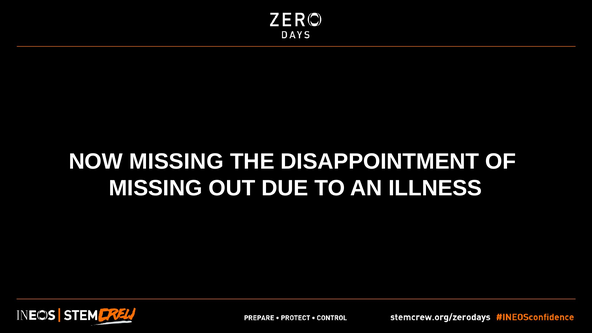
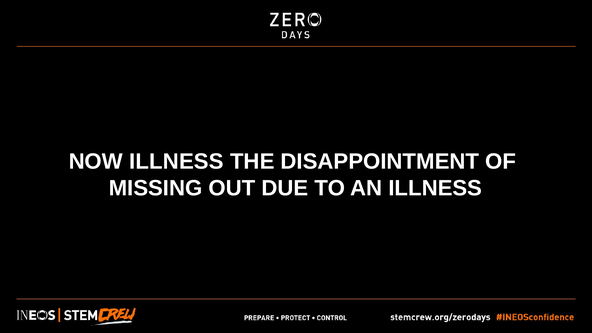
NOW MISSING: MISSING -> ILLNESS
